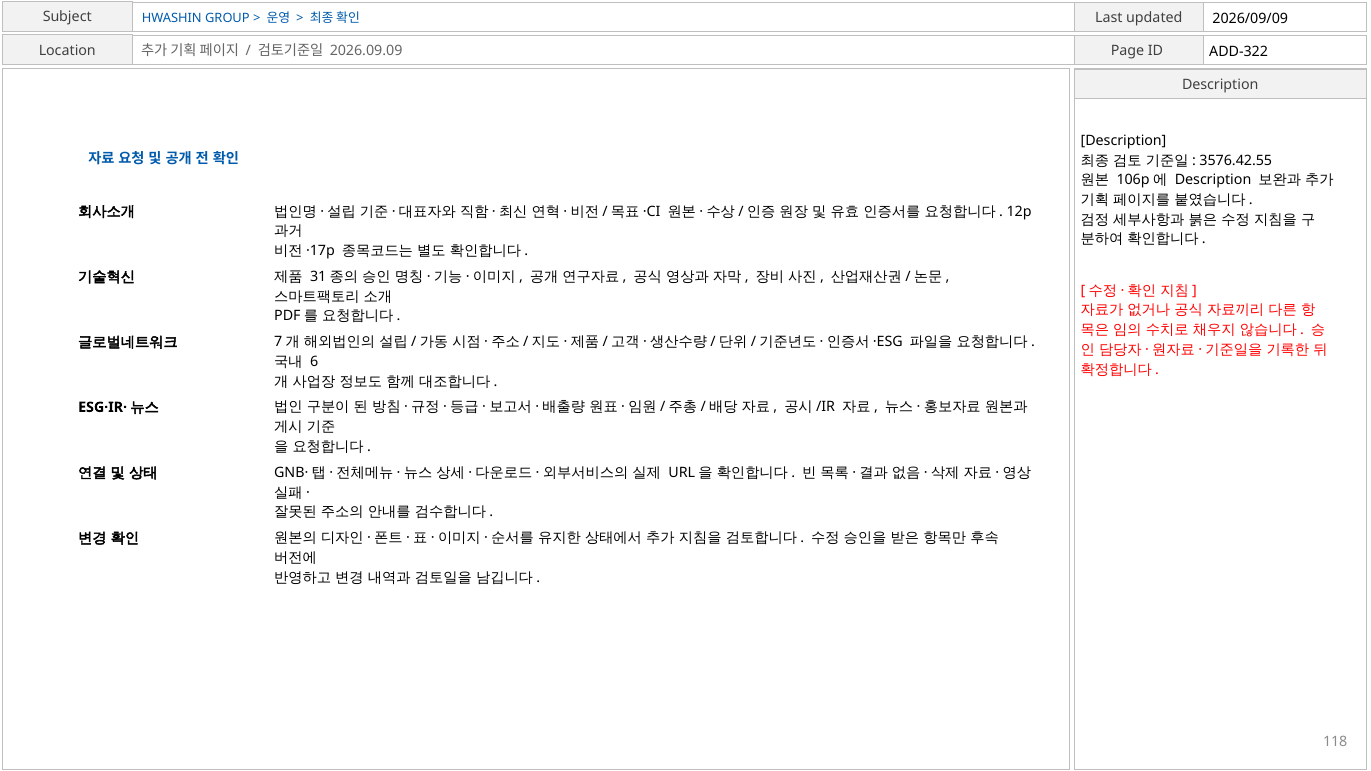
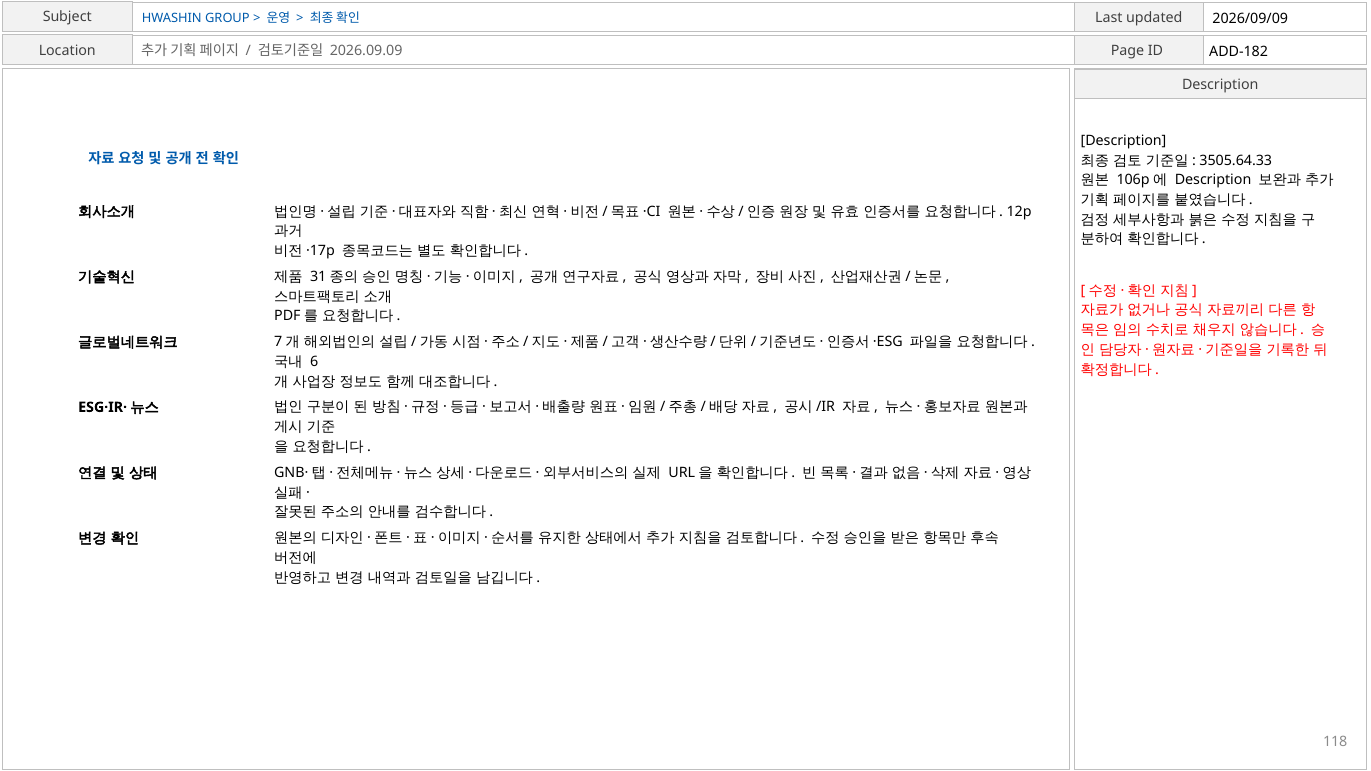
ADD-322: ADD-322 -> ADD-182
3576.42.55: 3576.42.55 -> 3505.64.33
